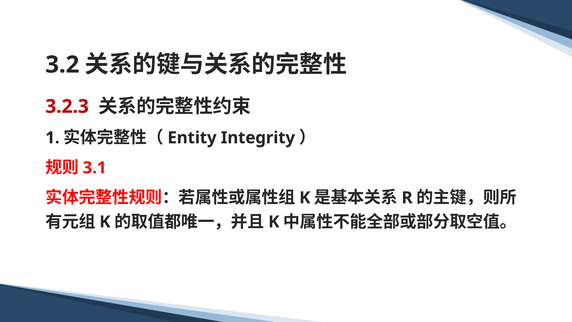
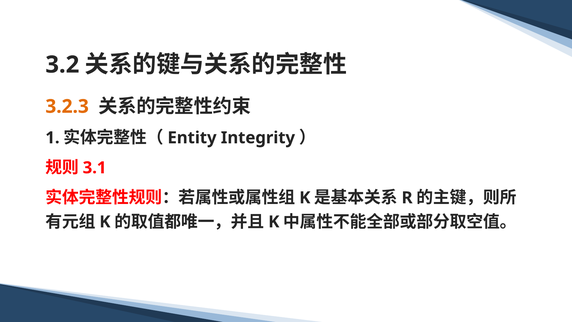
3.2.3 colour: red -> orange
